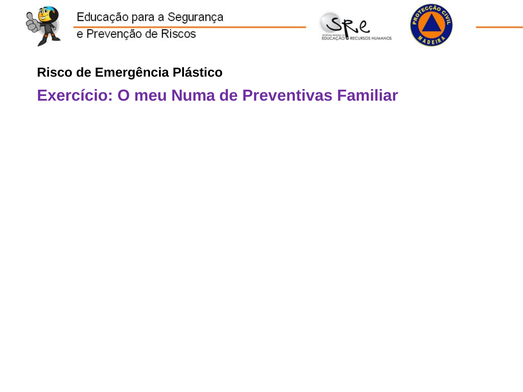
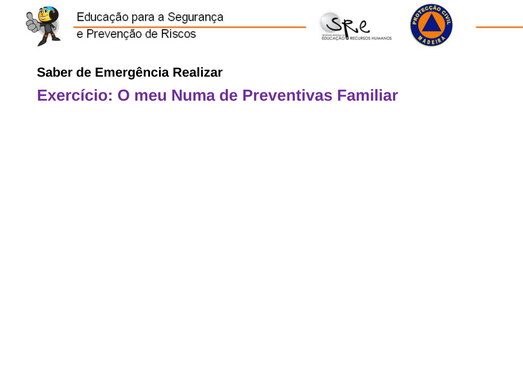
Risco: Risco -> Saber
Plástico: Plástico -> Realizar
